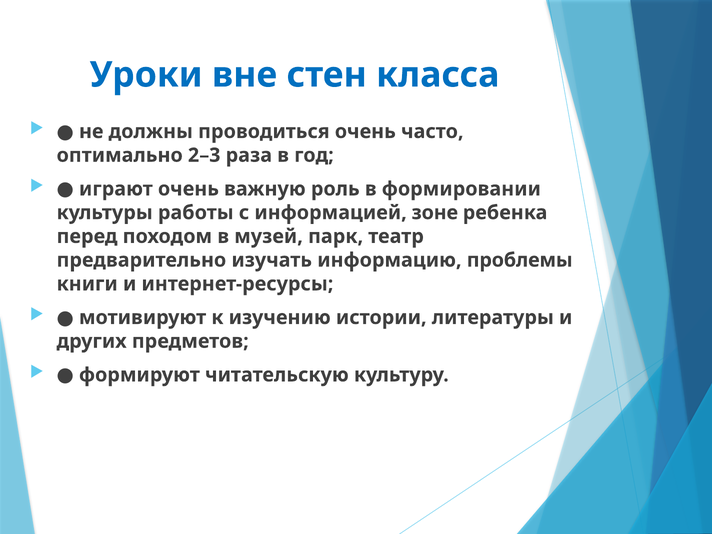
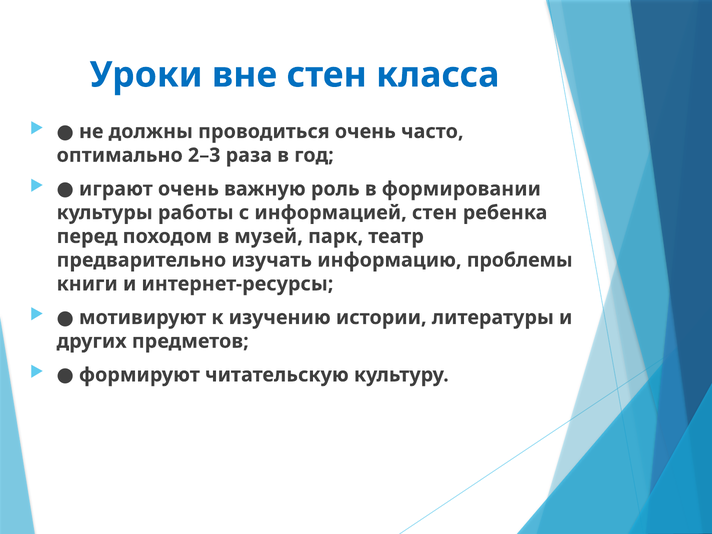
информацией зоне: зоне -> стен
